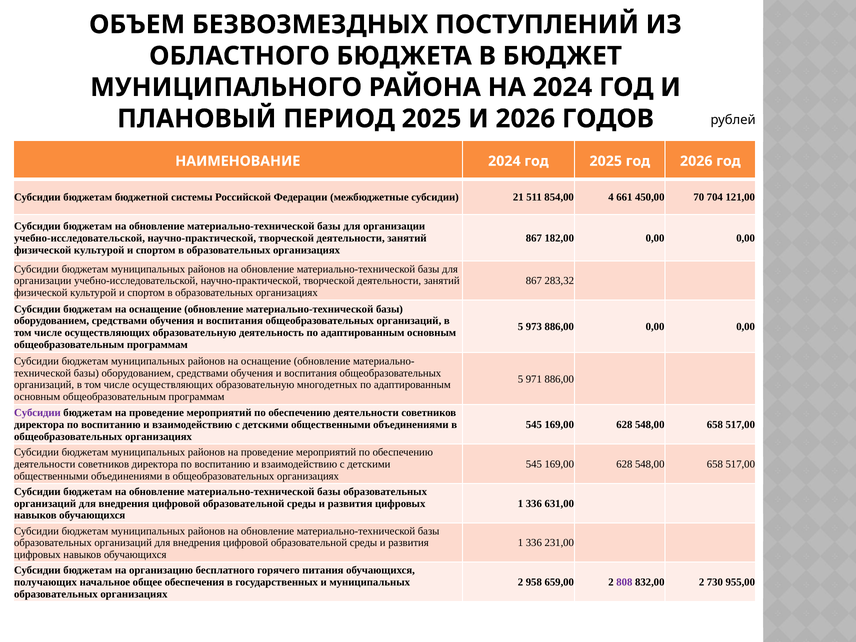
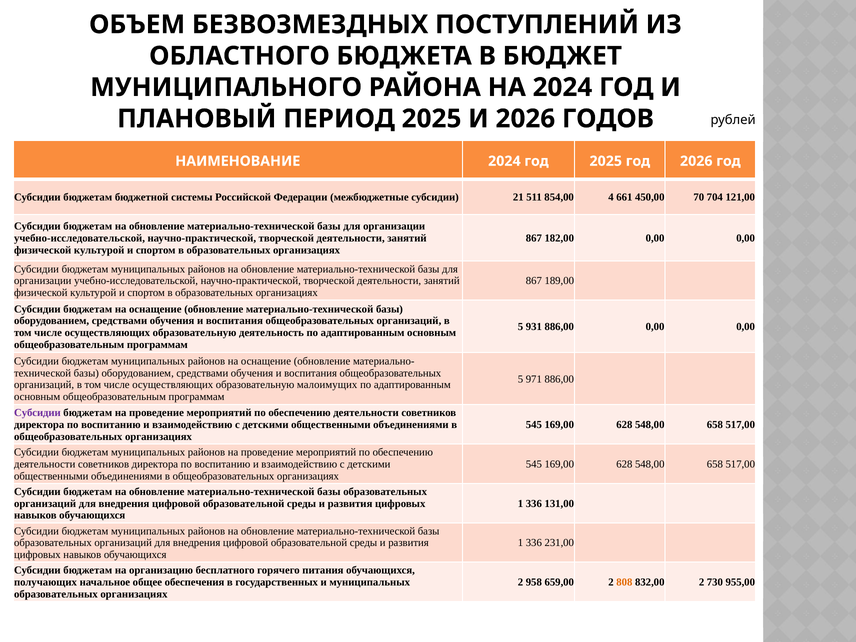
283,32: 283,32 -> 189,00
973: 973 -> 931
многодетных: многодетных -> малоимущих
631,00: 631,00 -> 131,00
808 colour: purple -> orange
